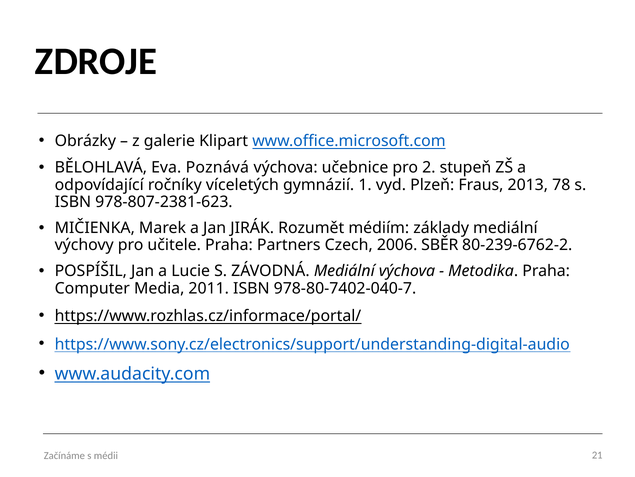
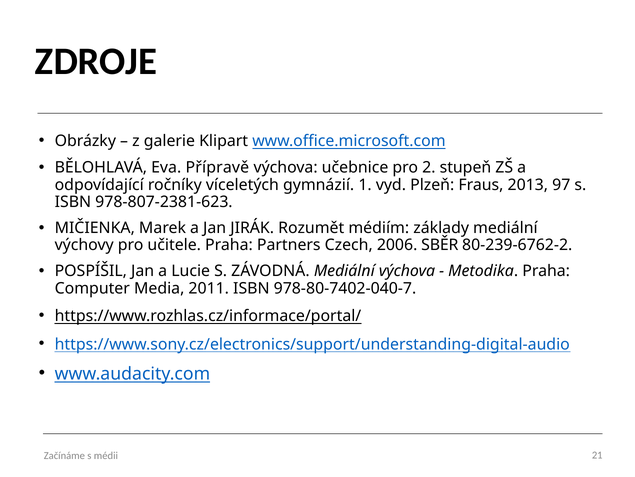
Poznává: Poznává -> Přípravě
78: 78 -> 97
